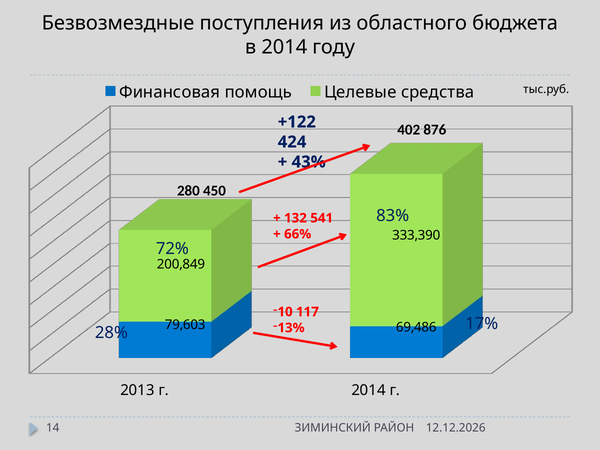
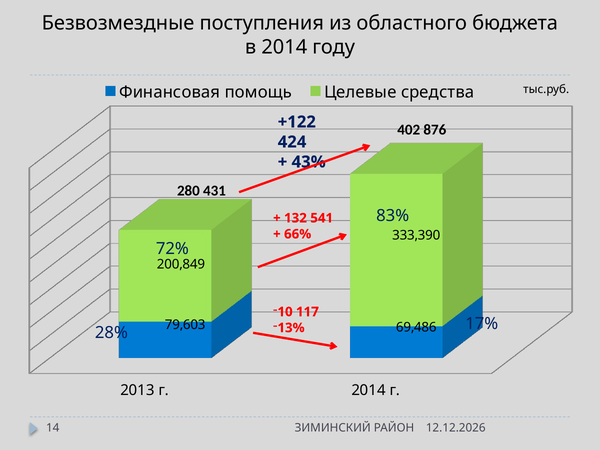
450: 450 -> 431
